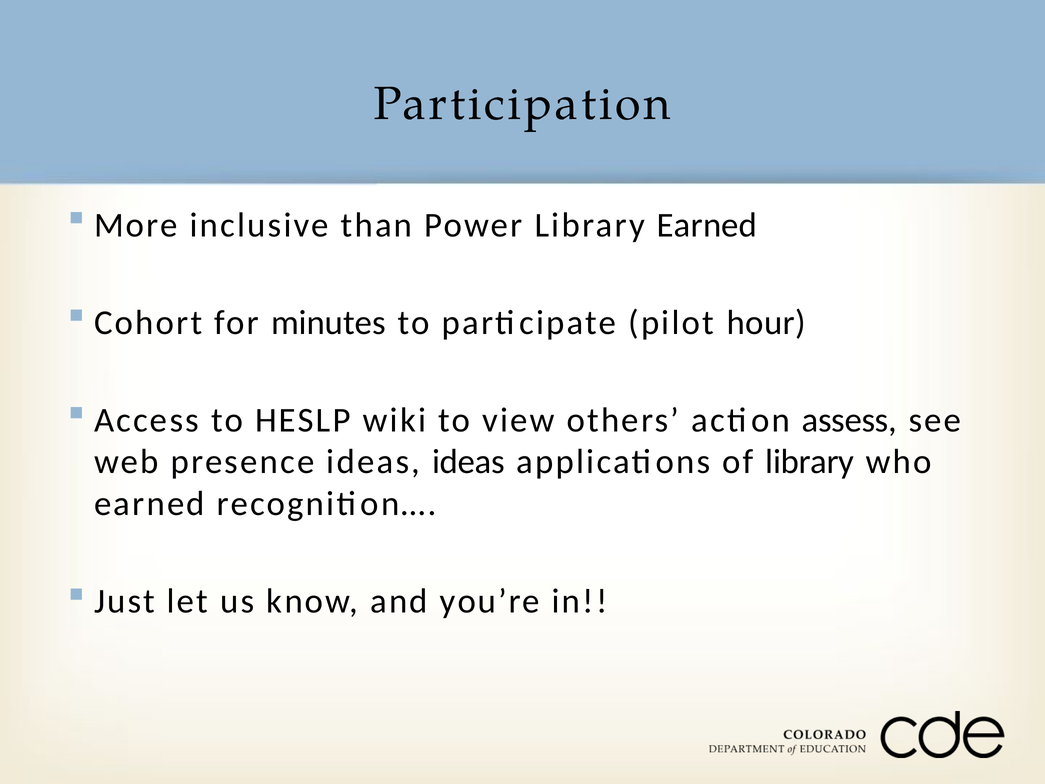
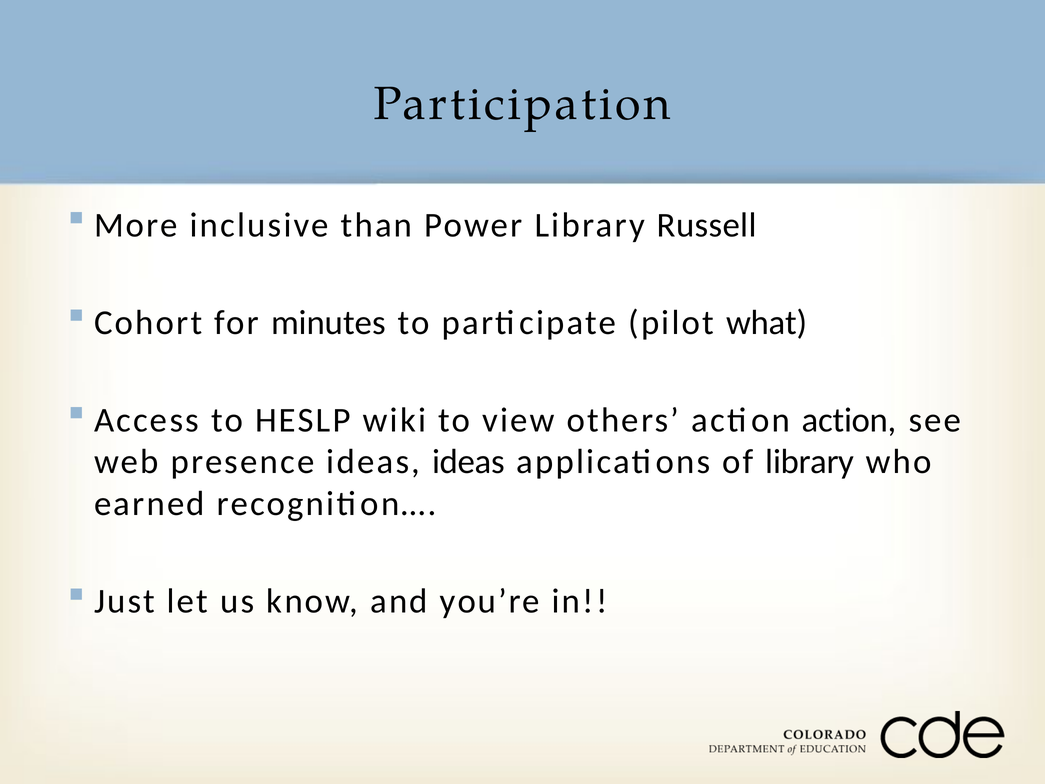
Library Earned: Earned -> Russell
hour: hour -> what
action assess: assess -> action
